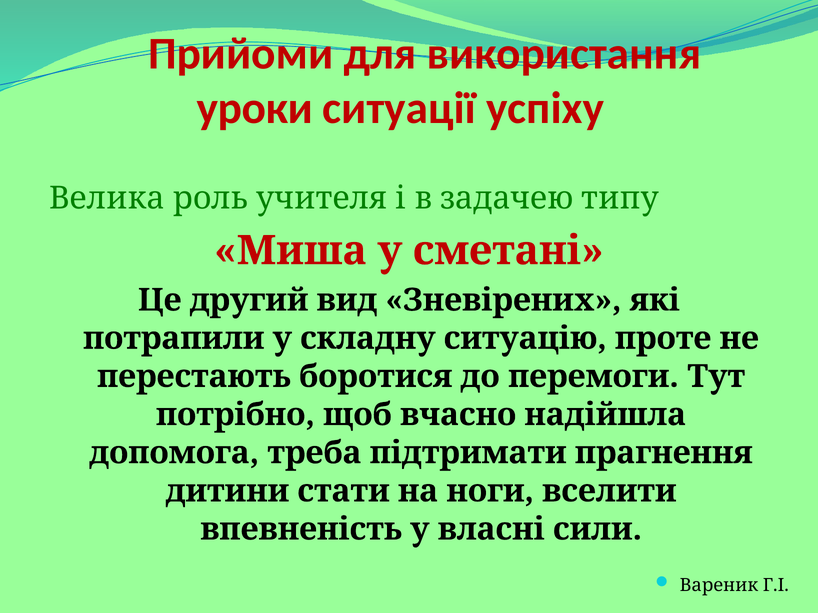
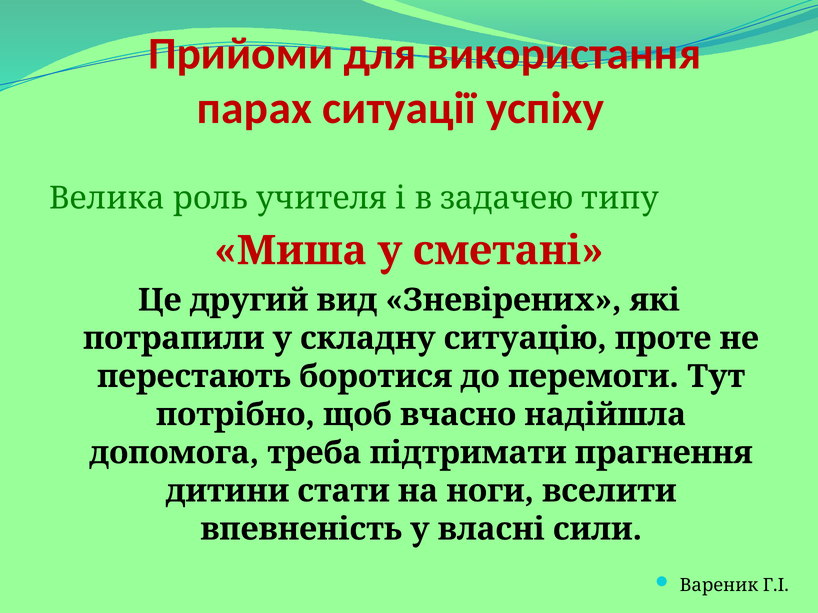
уроки: уроки -> парах
